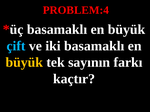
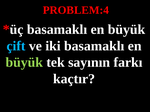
büyük at (24, 63) colour: yellow -> light green
